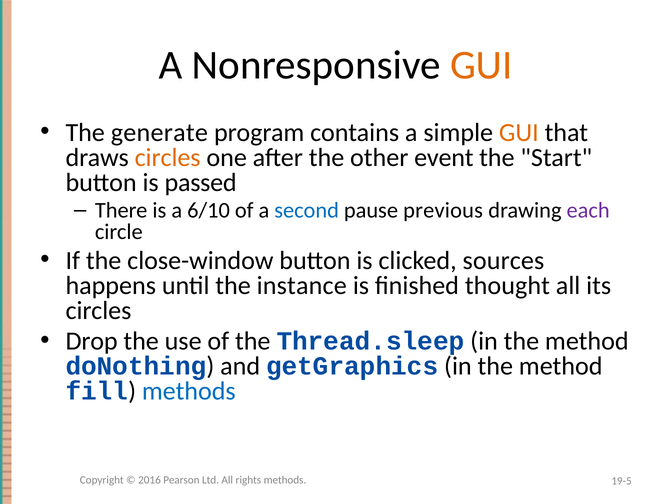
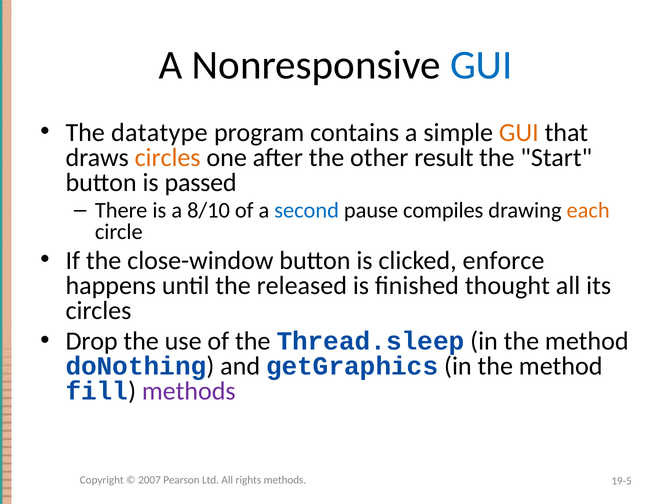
GUI at (481, 65) colour: orange -> blue
generate: generate -> datatype
event: event -> result
6/10: 6/10 -> 8/10
previous: previous -> compiles
each colour: purple -> orange
sources: sources -> enforce
instance: instance -> released
methods at (189, 391) colour: blue -> purple
2016: 2016 -> 2007
